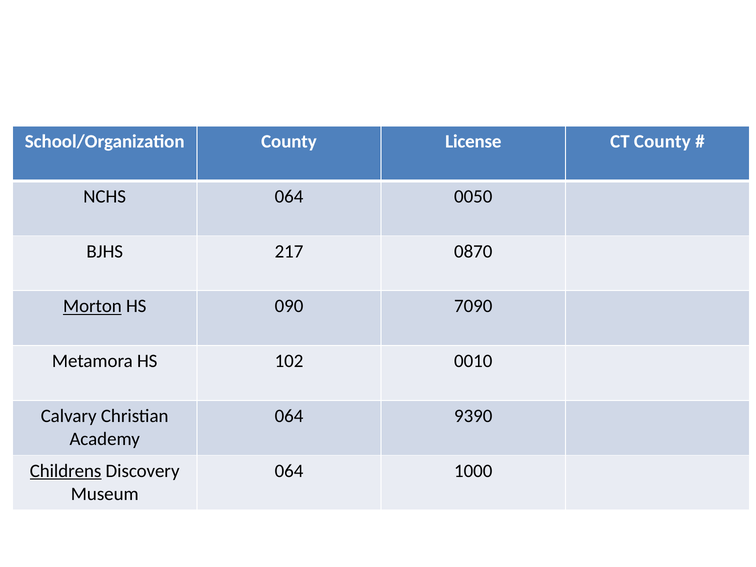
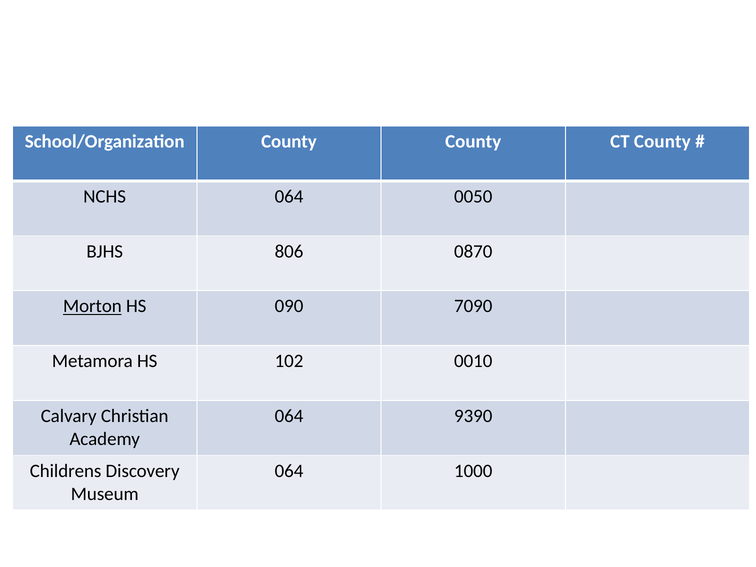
County License: License -> County
217: 217 -> 806
Childrens underline: present -> none
